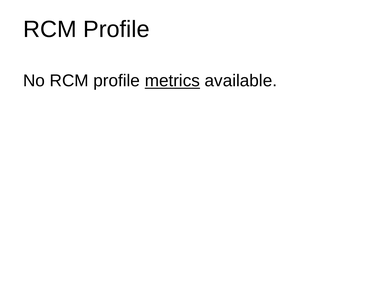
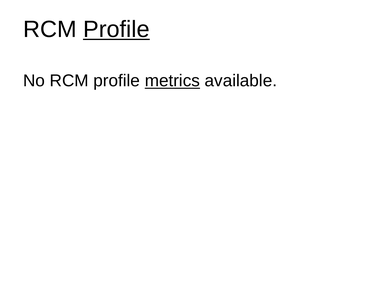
Profile at (116, 29) underline: none -> present
